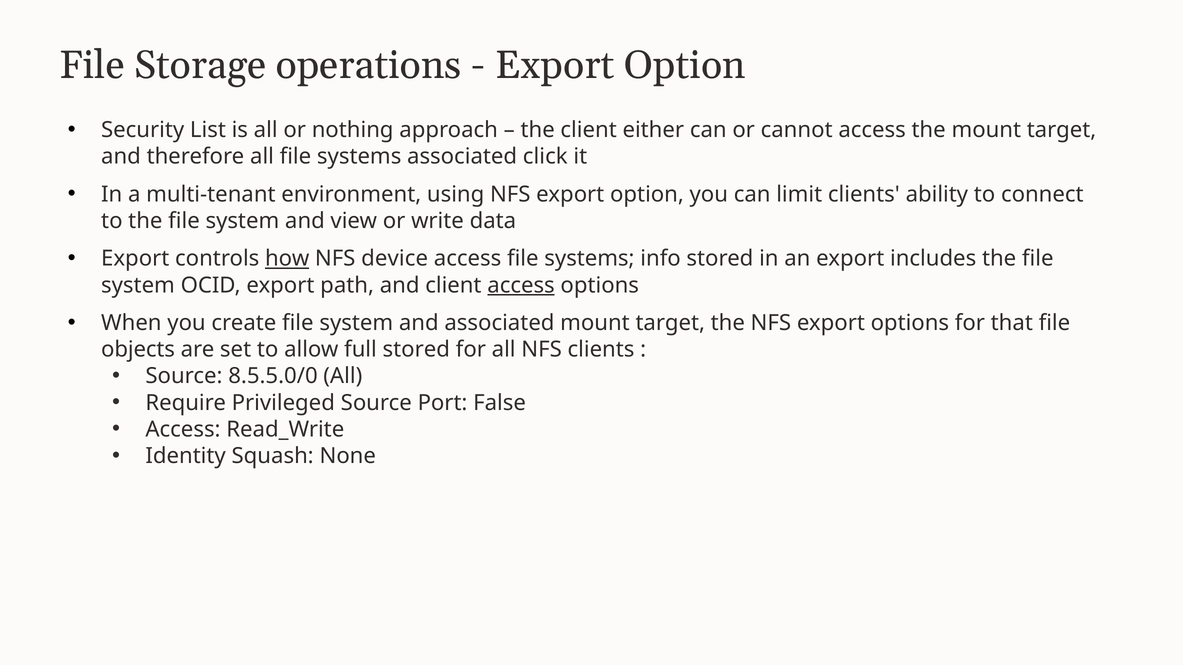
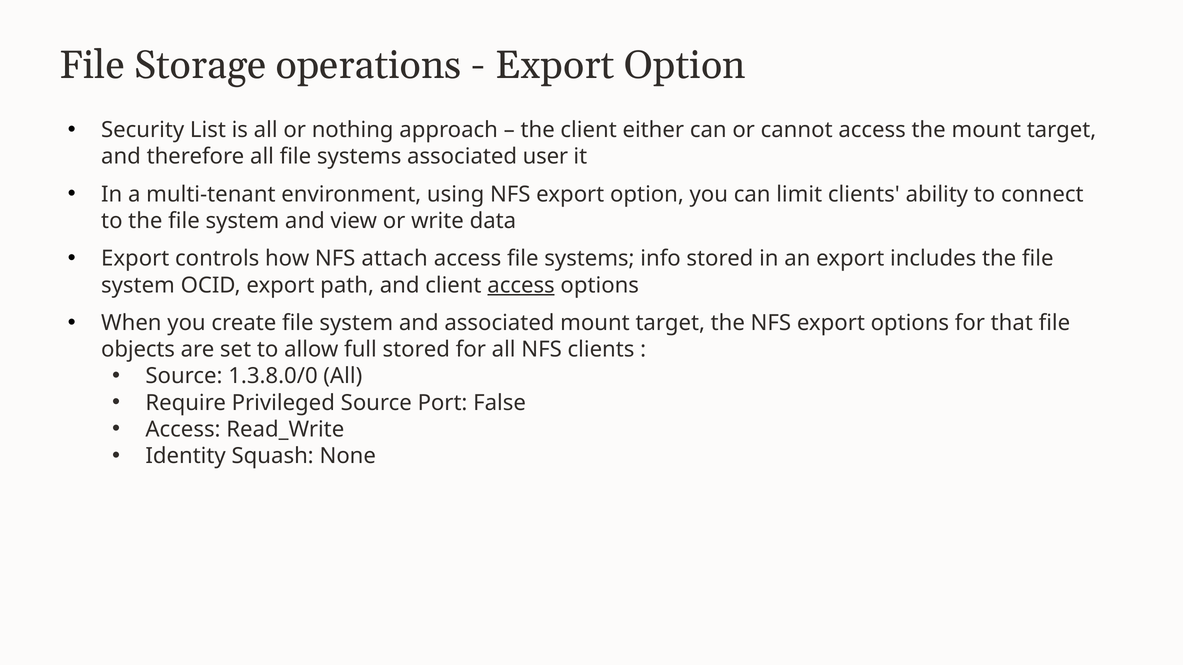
click: click -> user
how underline: present -> none
device: device -> attach
8.5.5.0/0: 8.5.5.0/0 -> 1.3.8.0/0
